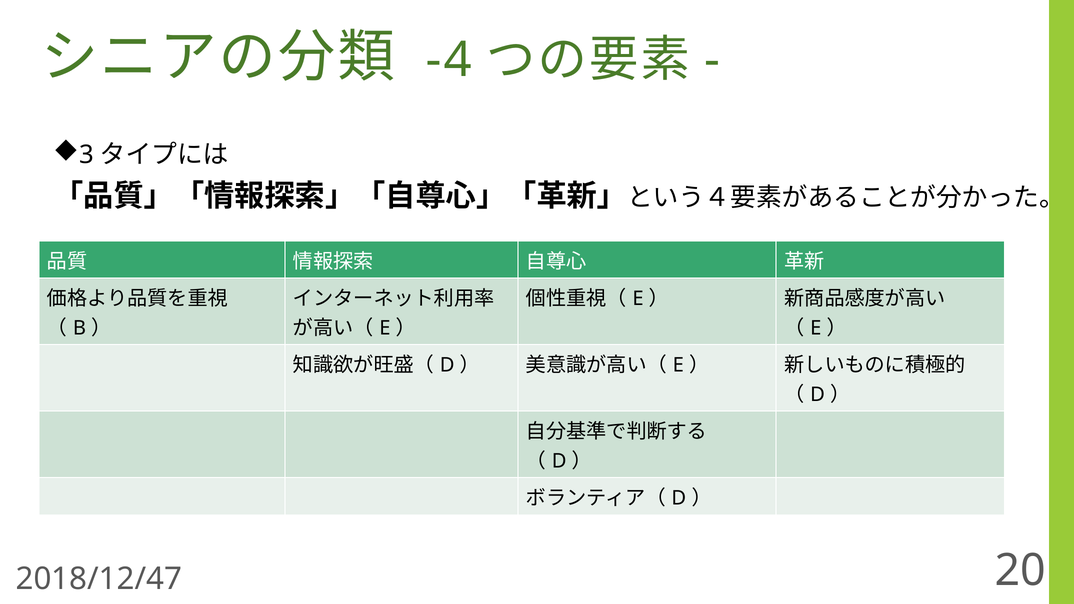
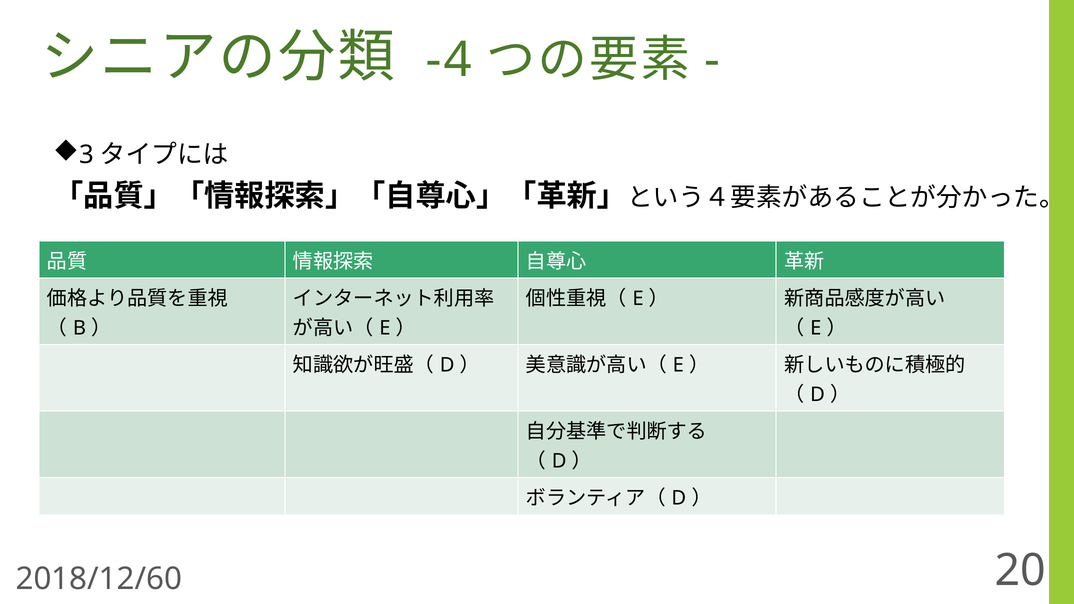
2018/12/47: 2018/12/47 -> 2018/12/60
